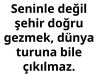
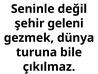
doğru: doğru -> geleni
